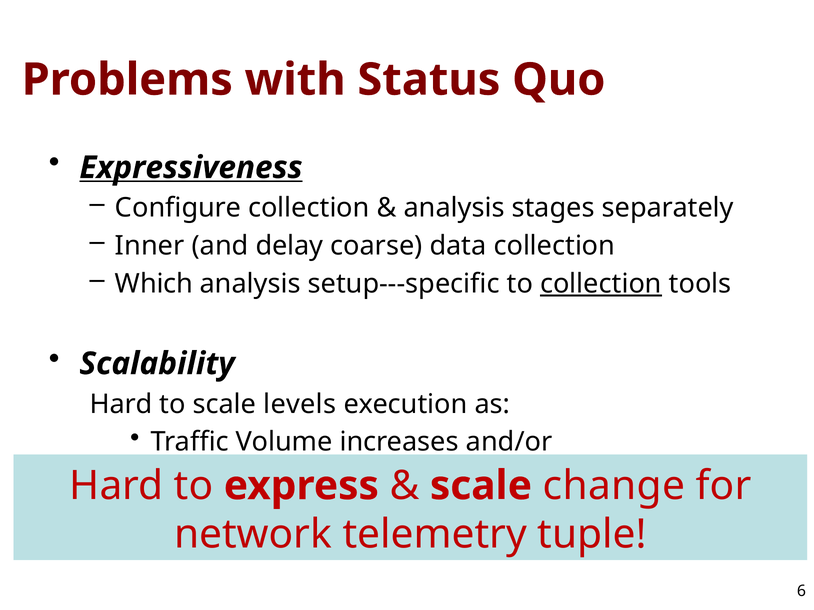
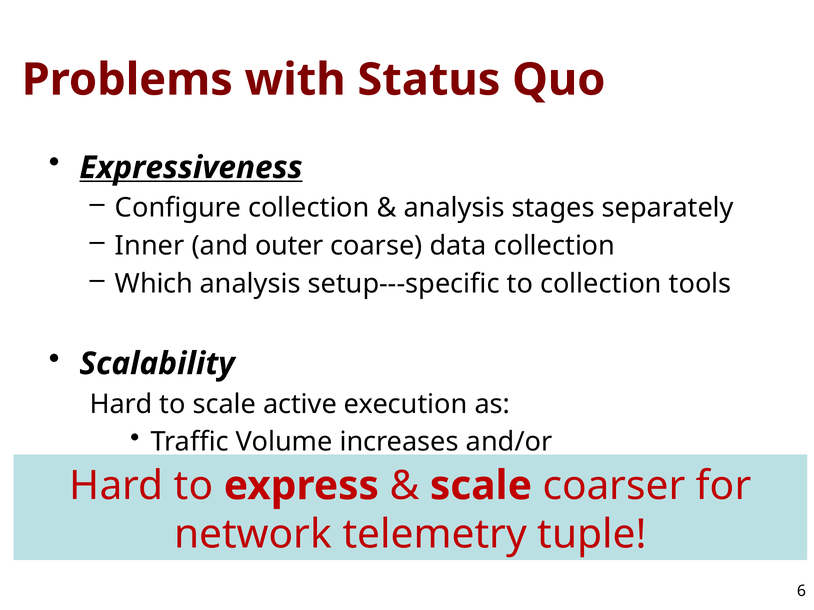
delay: delay -> outer
collection at (601, 284) underline: present -> none
levels: levels -> active
change: change -> coarser
